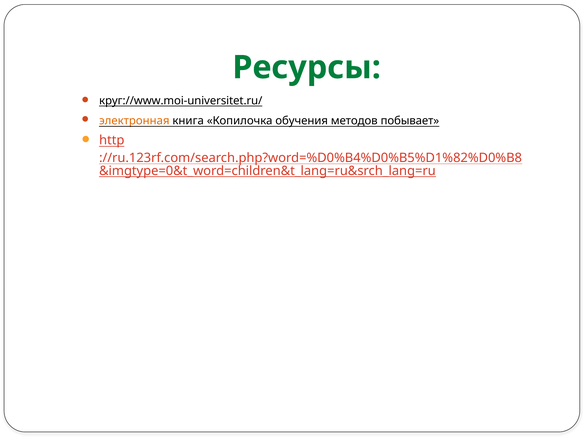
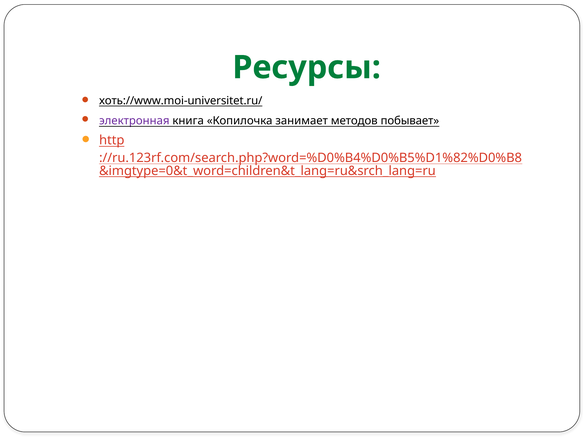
круг://www.moi-universitet.ru/: круг://www.moi-universitet.ru/ -> хоть://www.moi-universitet.ru/
электронная colour: orange -> purple
обучения: обучения -> занимает
